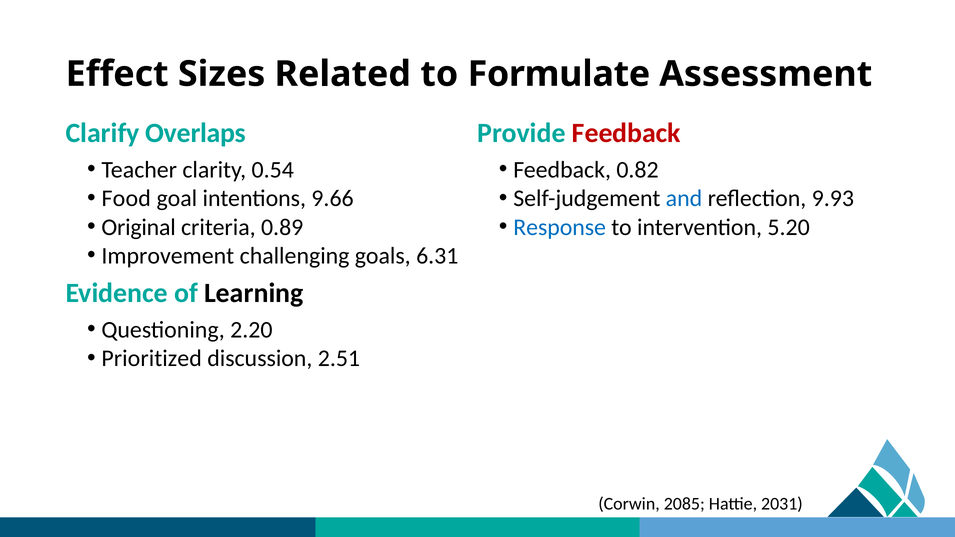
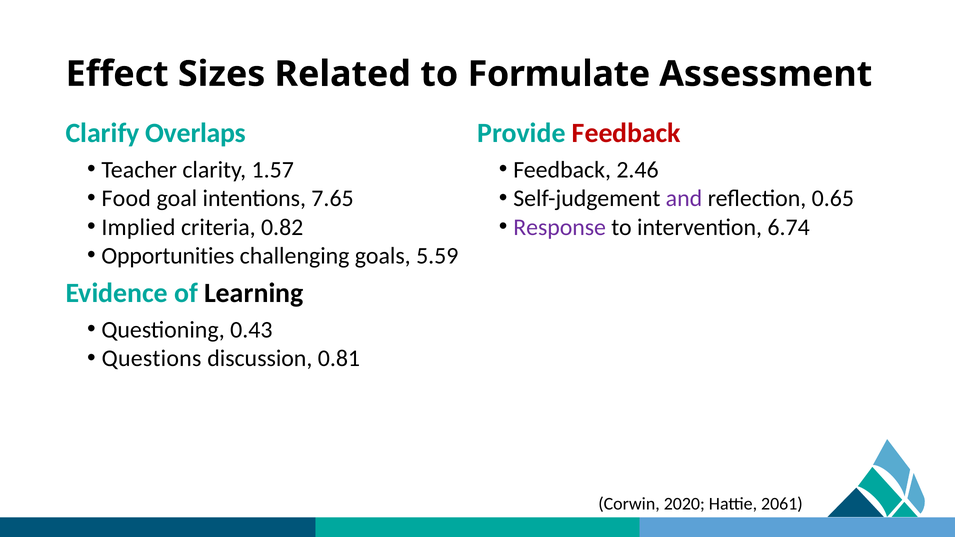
0.54: 0.54 -> 1.57
0.82: 0.82 -> 2.46
9.66: 9.66 -> 7.65
and colour: blue -> purple
9.93: 9.93 -> 0.65
Original: Original -> Implied
0.89: 0.89 -> 0.82
Response colour: blue -> purple
5.20: 5.20 -> 6.74
Improvement: Improvement -> Opportunities
6.31: 6.31 -> 5.59
2.20: 2.20 -> 0.43
Prioritized: Prioritized -> Questions
2.51: 2.51 -> 0.81
2085: 2085 -> 2020
2031: 2031 -> 2061
